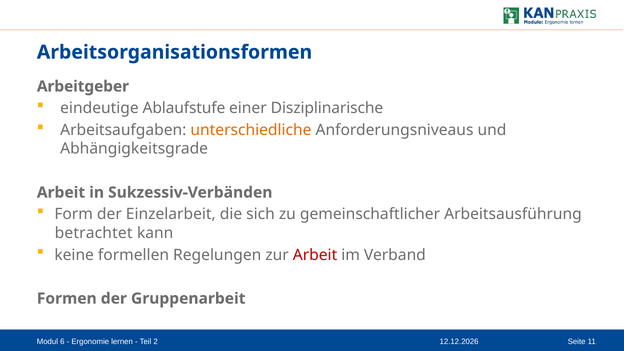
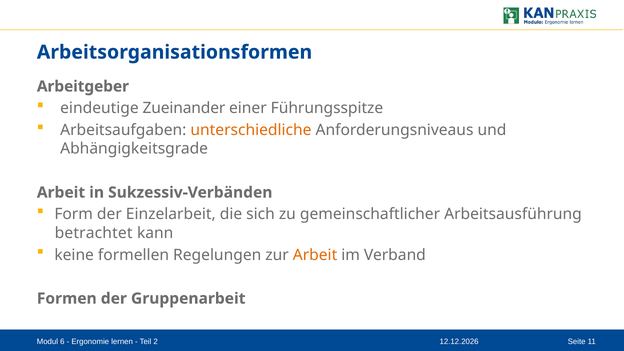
Ablaufstufe: Ablaufstufe -> Zueinander
Disziplinarische: Disziplinarische -> Führungsspitze
Arbeit at (315, 255) colour: red -> orange
